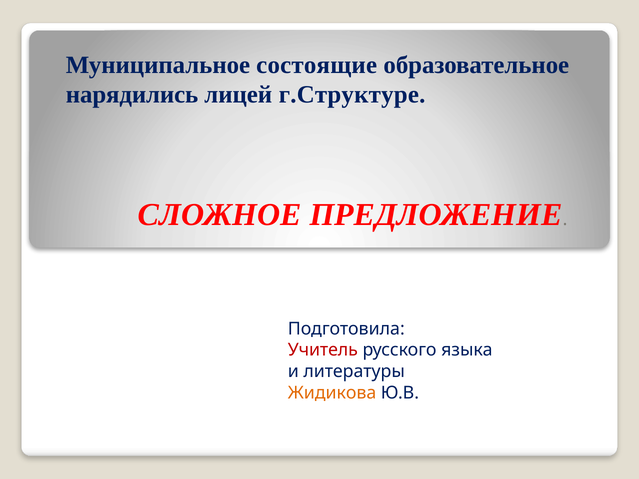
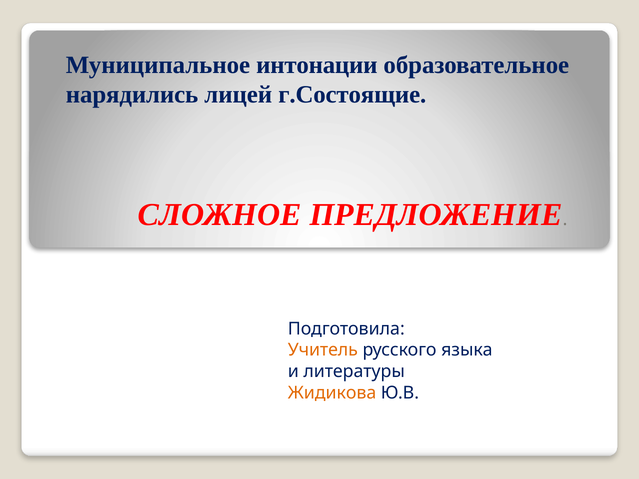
состоящие: состоящие -> интонации
г.Структуре: г.Структуре -> г.Состоящие
Учитель colour: red -> orange
